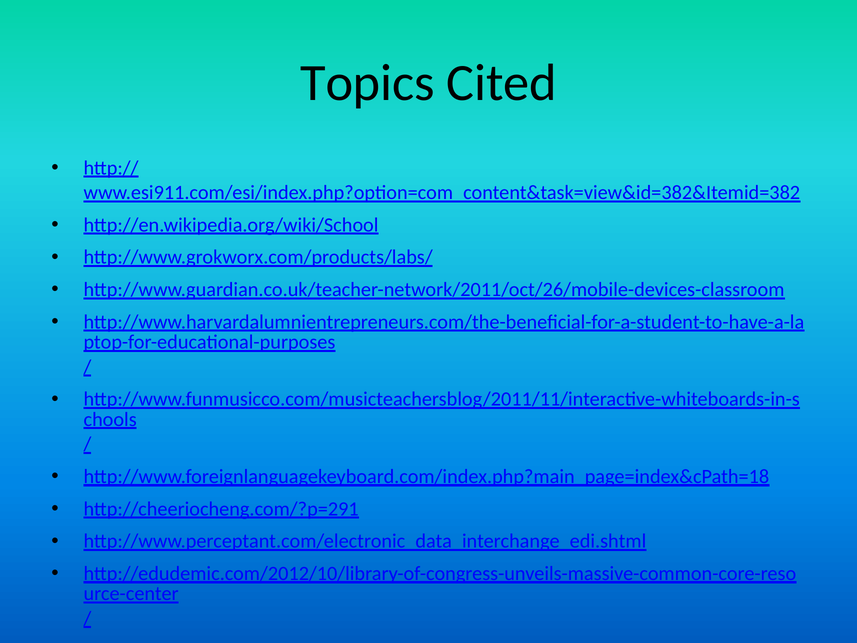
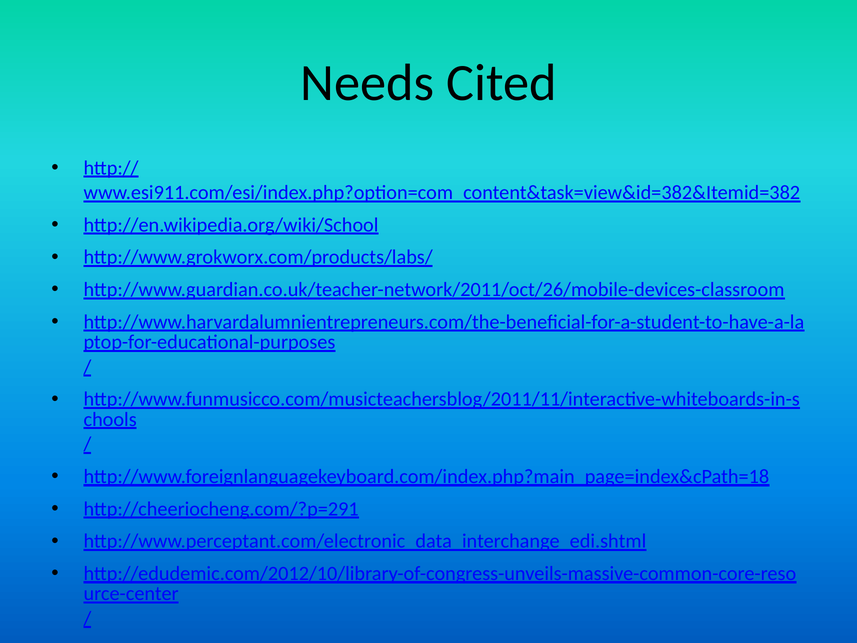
Topics: Topics -> Needs
